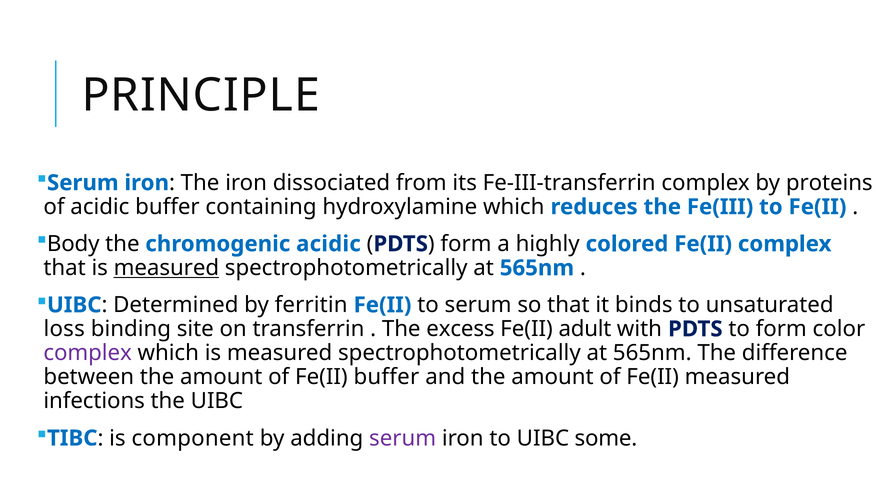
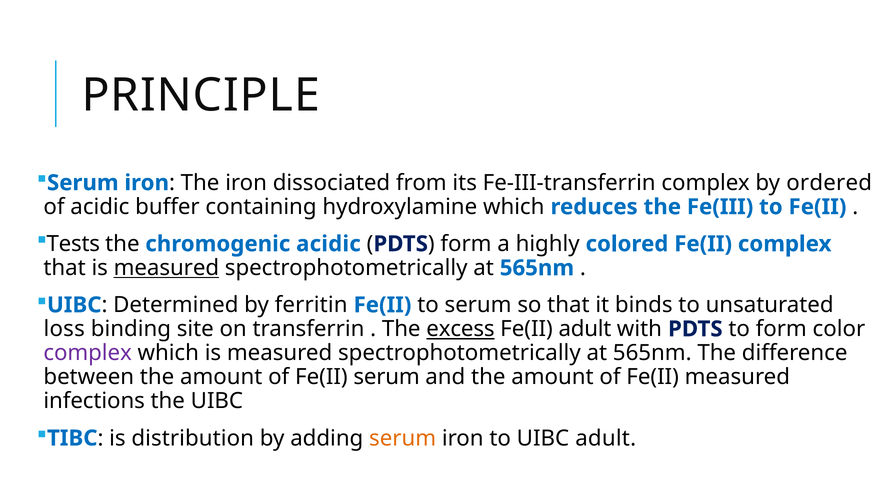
proteins: proteins -> ordered
Body: Body -> Tests
excess underline: none -> present
Fe(II buffer: buffer -> serum
component: component -> distribution
serum at (403, 438) colour: purple -> orange
UIBC some: some -> adult
